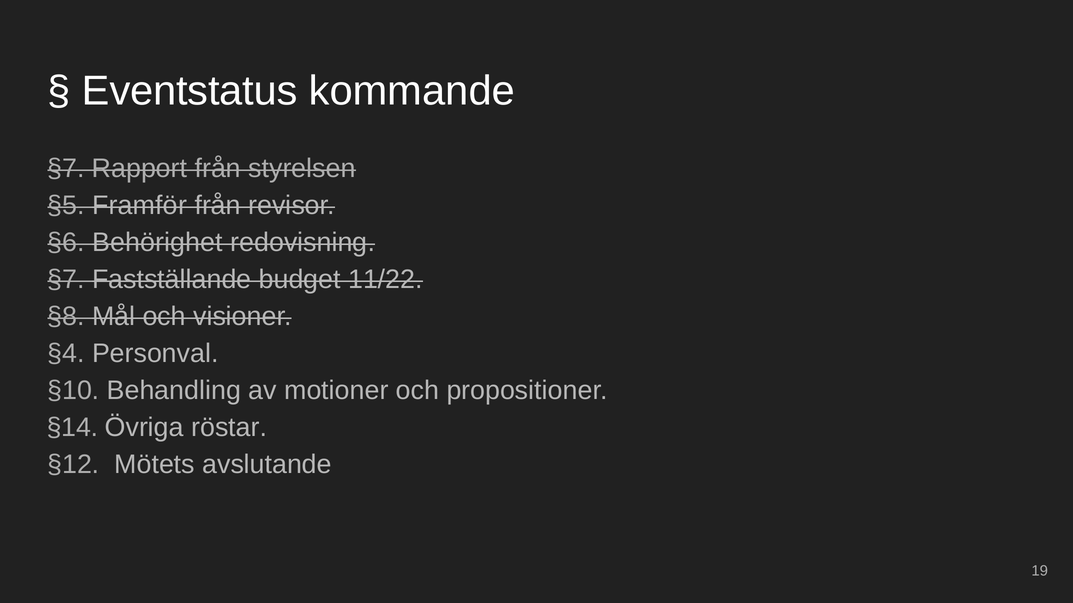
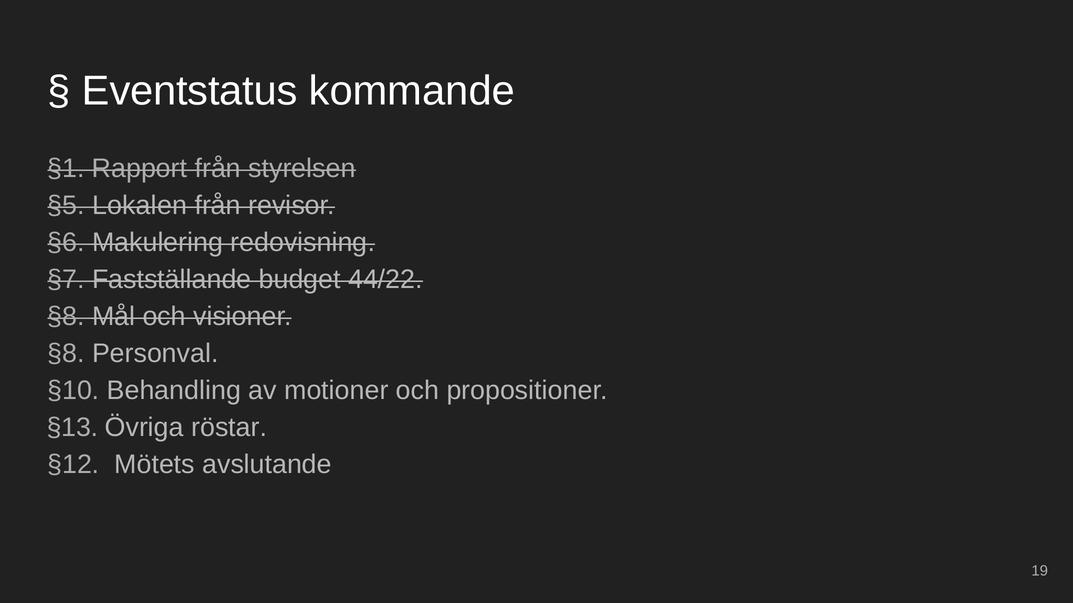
§7 at (66, 169): §7 -> §1
Framför: Framför -> Lokalen
Behörighet: Behörighet -> Makulering
11/22: 11/22 -> 44/22
§4 at (66, 354): §4 -> §8
§14: §14 -> §13
